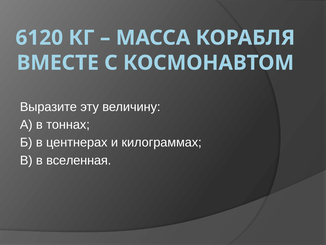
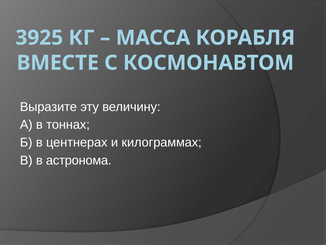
6120: 6120 -> 3925
вселенная: вселенная -> астронома
